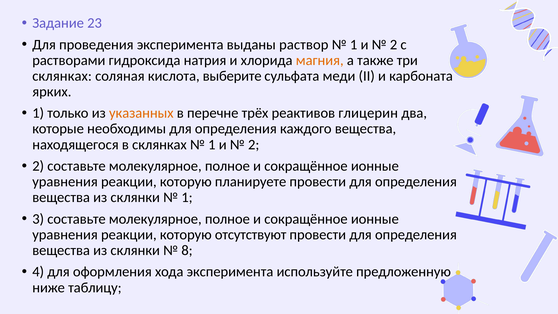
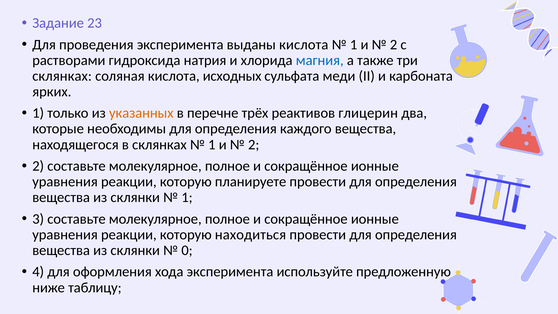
выданы раствор: раствор -> кислота
магния colour: orange -> blue
выберите: выберите -> исходных
отсутствуют: отсутствуют -> находиться
8: 8 -> 0
